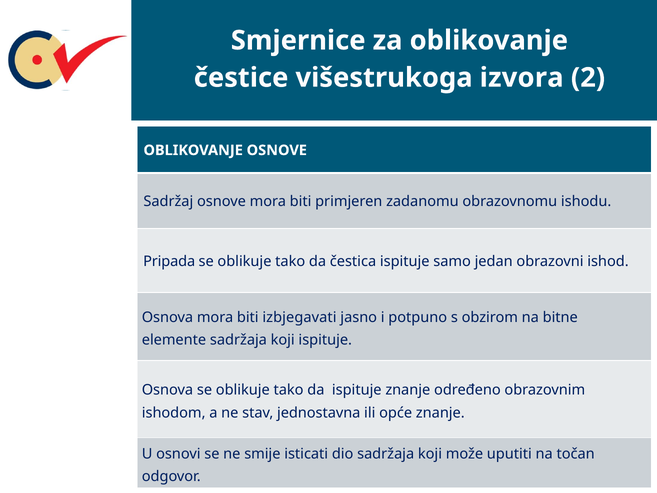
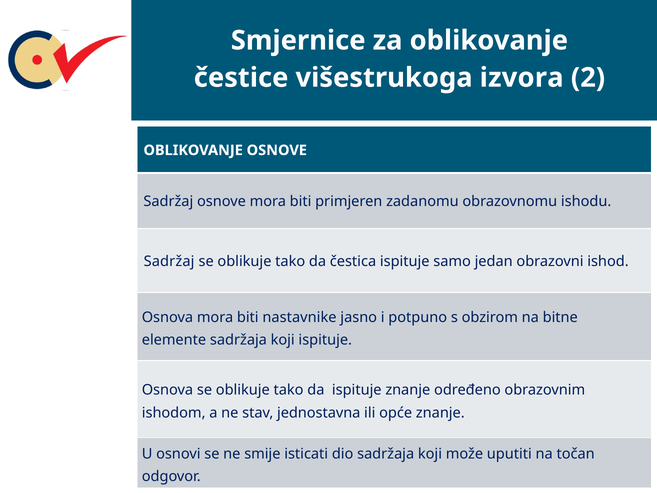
Pripada at (169, 261): Pripada -> Sadržaj
izbjegavati: izbjegavati -> nastavnike
